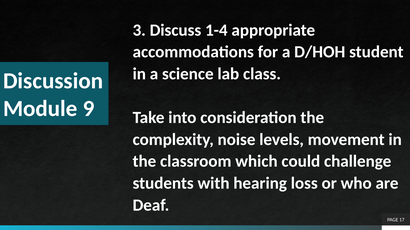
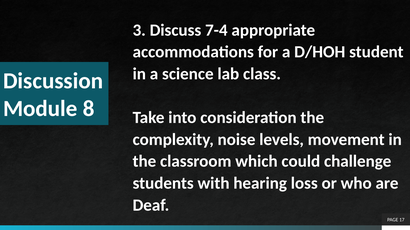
1-4: 1-4 -> 7-4
9: 9 -> 8
